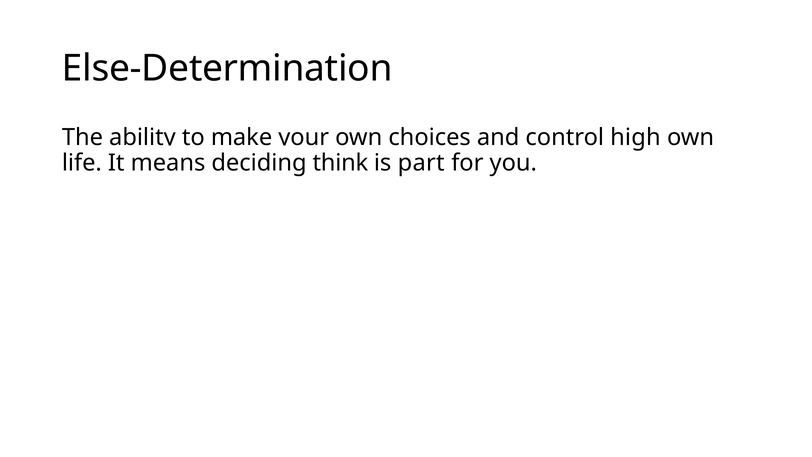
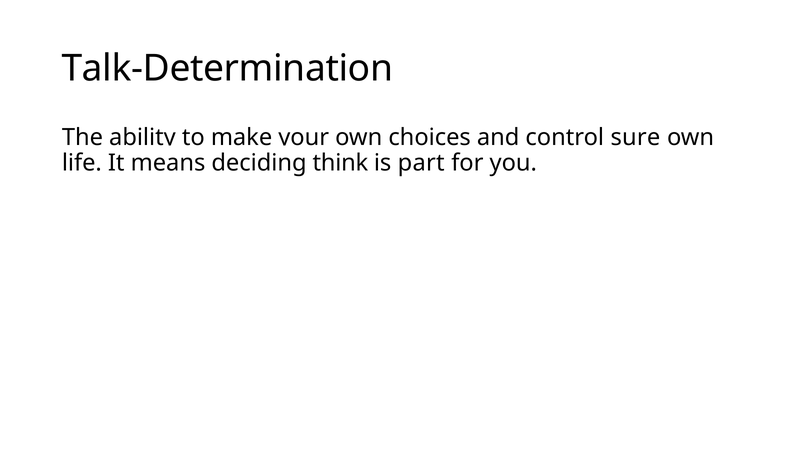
Else-Determination: Else-Determination -> Talk-Determination
high: high -> sure
